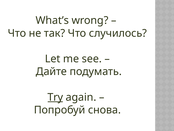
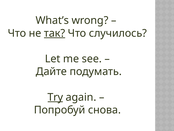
так underline: none -> present
